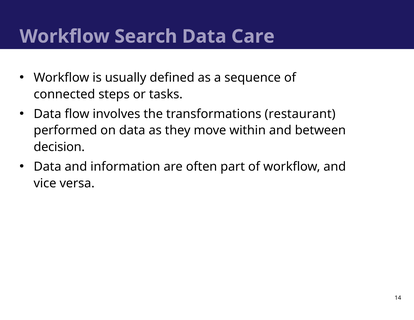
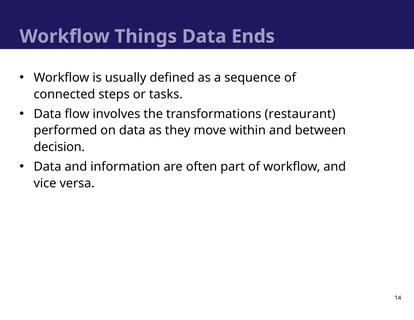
Search: Search -> Things
Care: Care -> Ends
